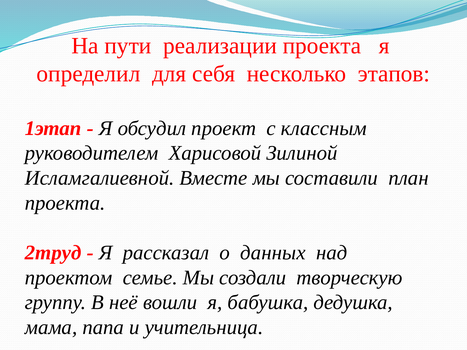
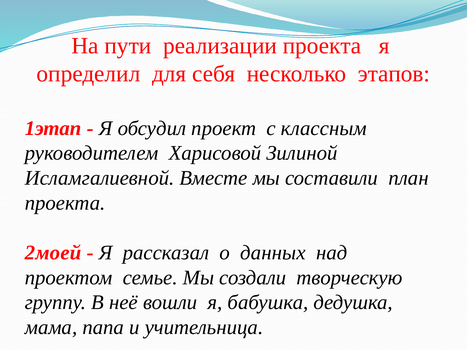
2труд: 2труд -> 2моей
